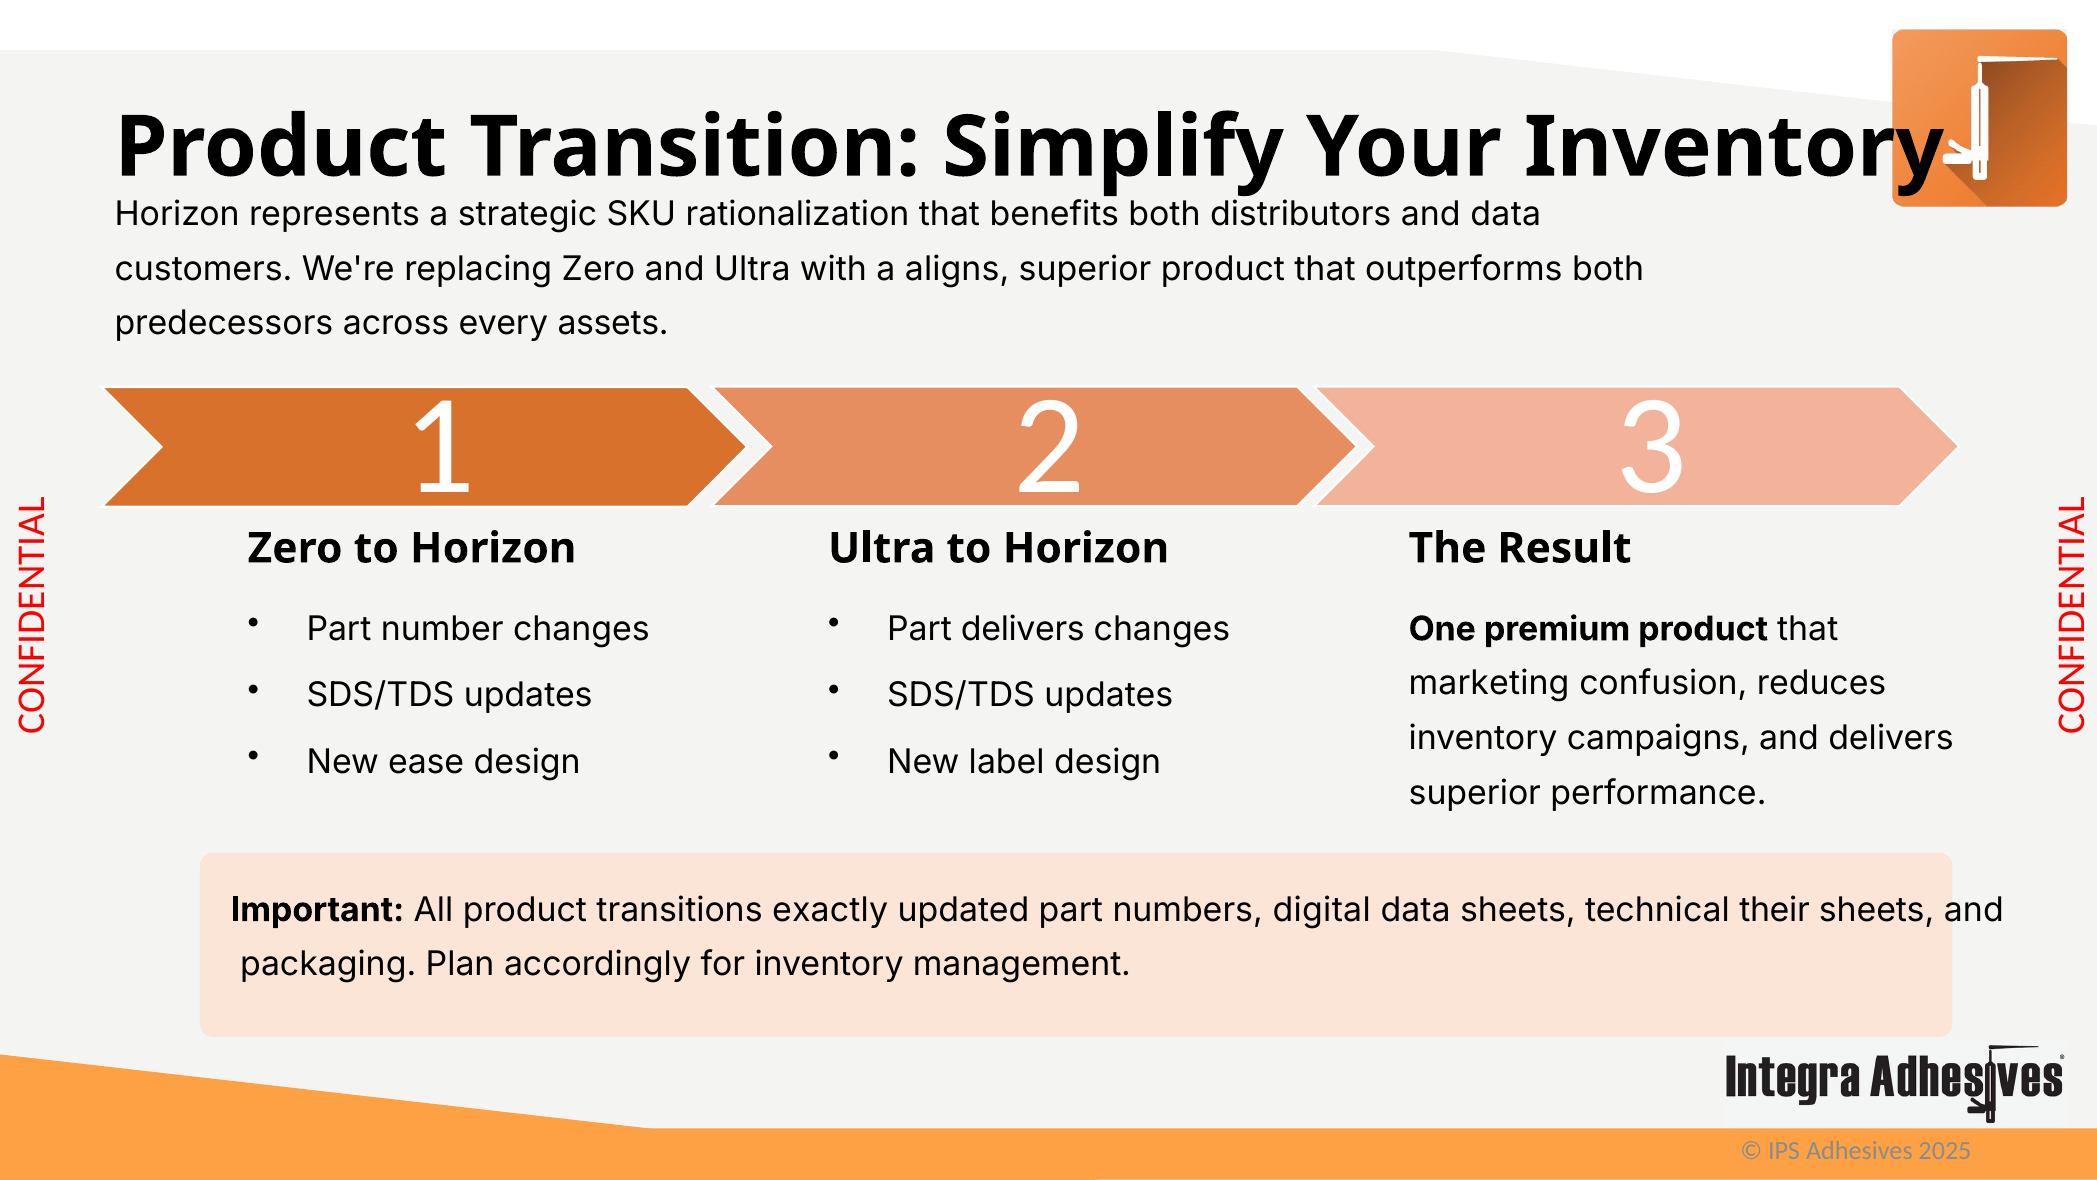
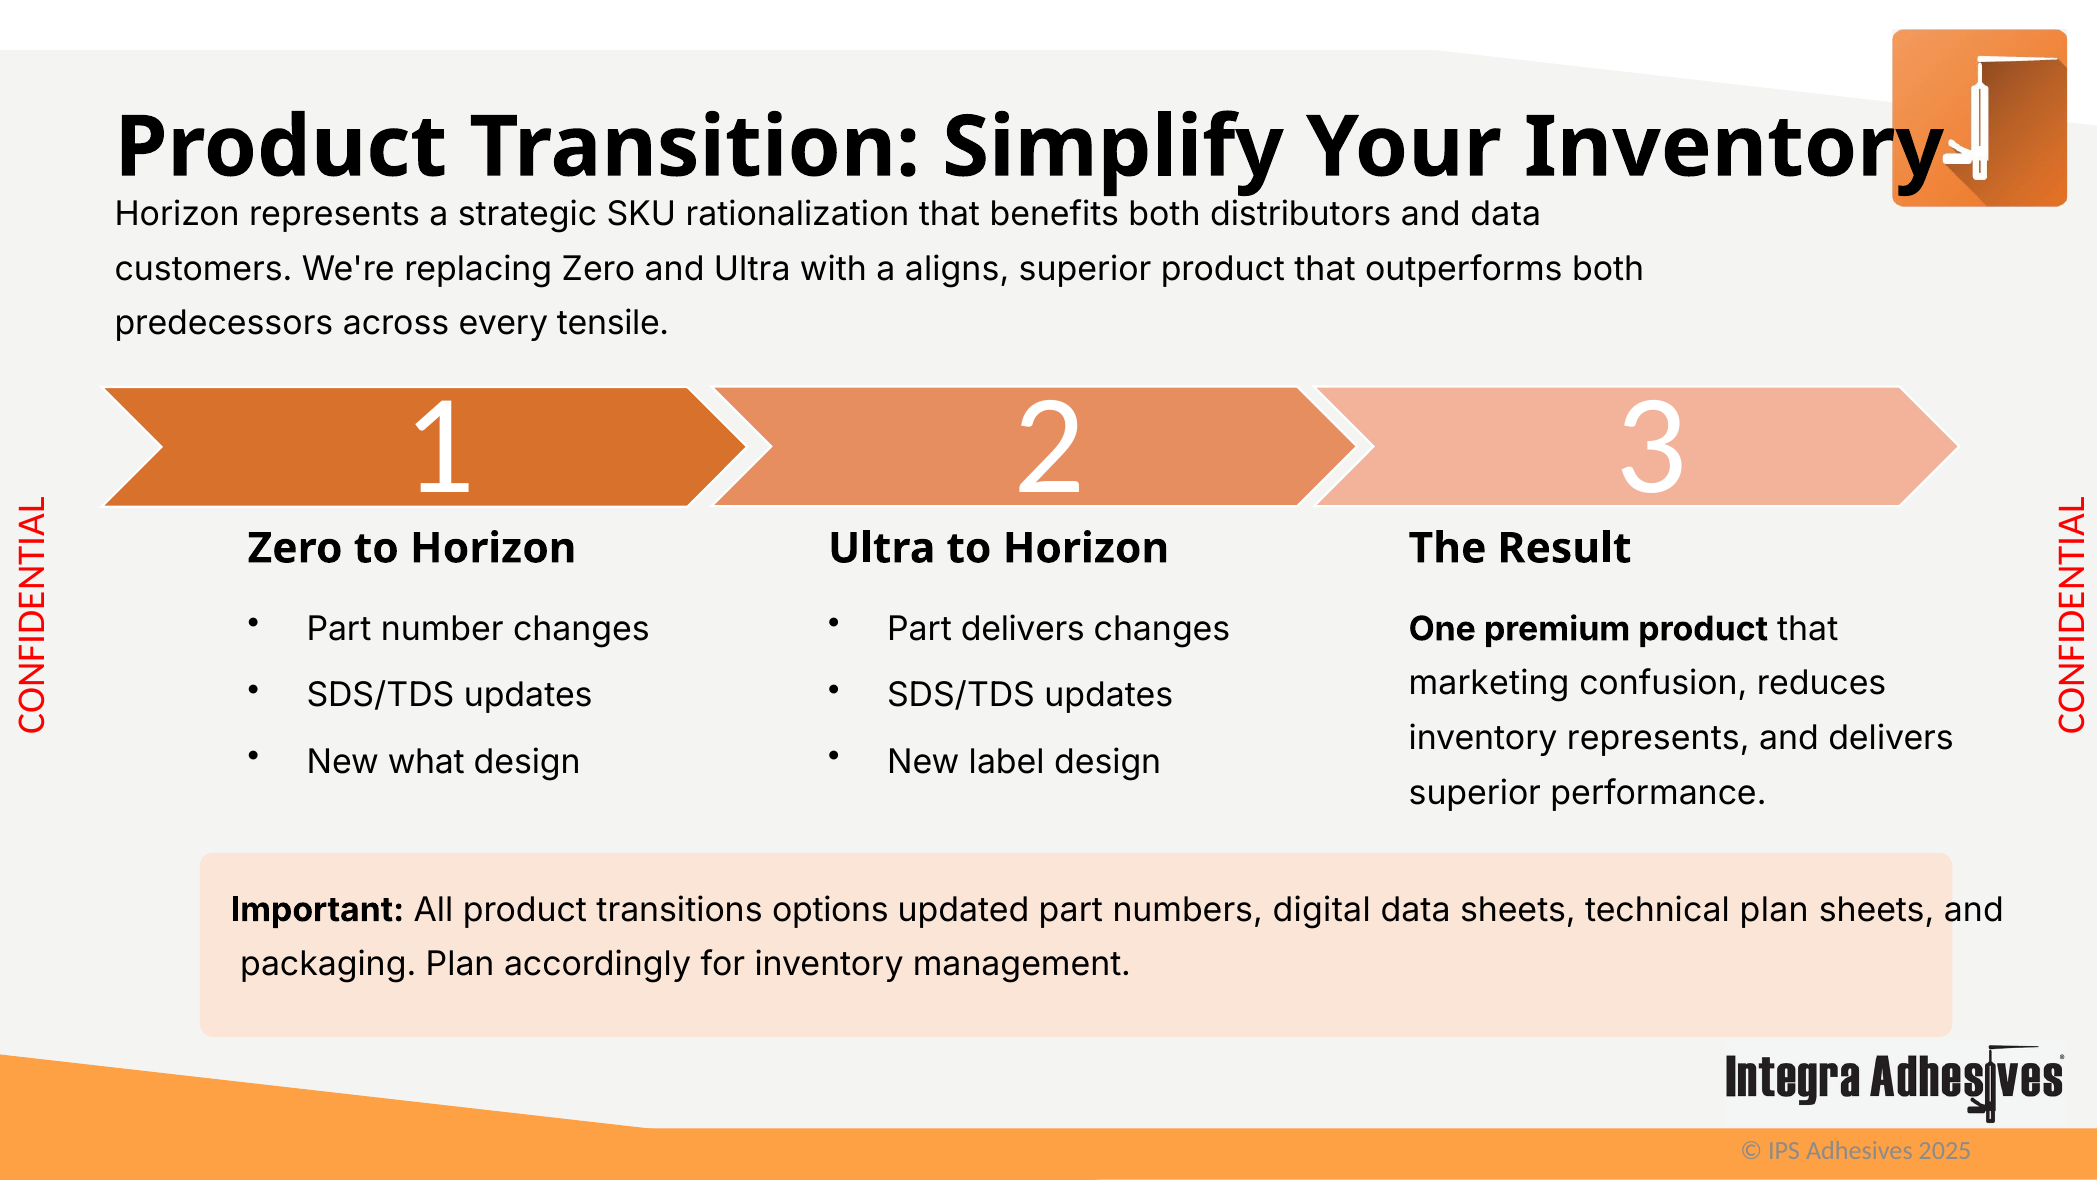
assets: assets -> tensile
inventory campaigns: campaigns -> represents
ease: ease -> what
exactly: exactly -> options
technical their: their -> plan
